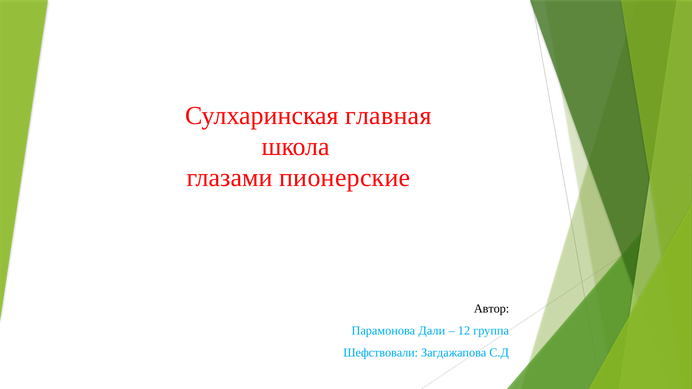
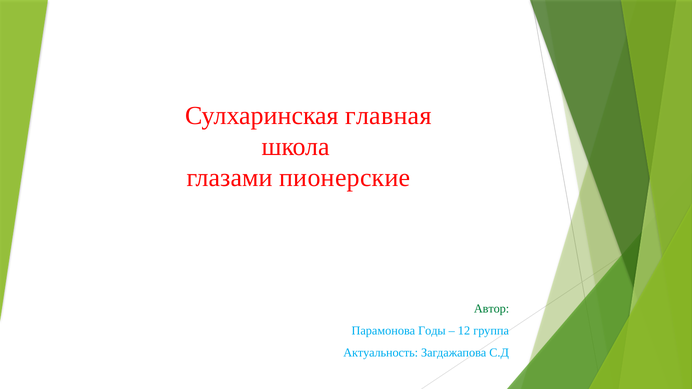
Автор colour: black -> green
Дали: Дали -> Годы
Шефствовали: Шефствовали -> Актуальность
